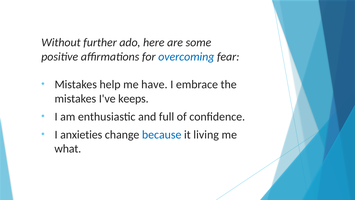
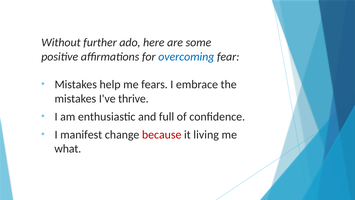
have: have -> fears
keeps: keeps -> thrive
anxieties: anxieties -> manifest
because colour: blue -> red
